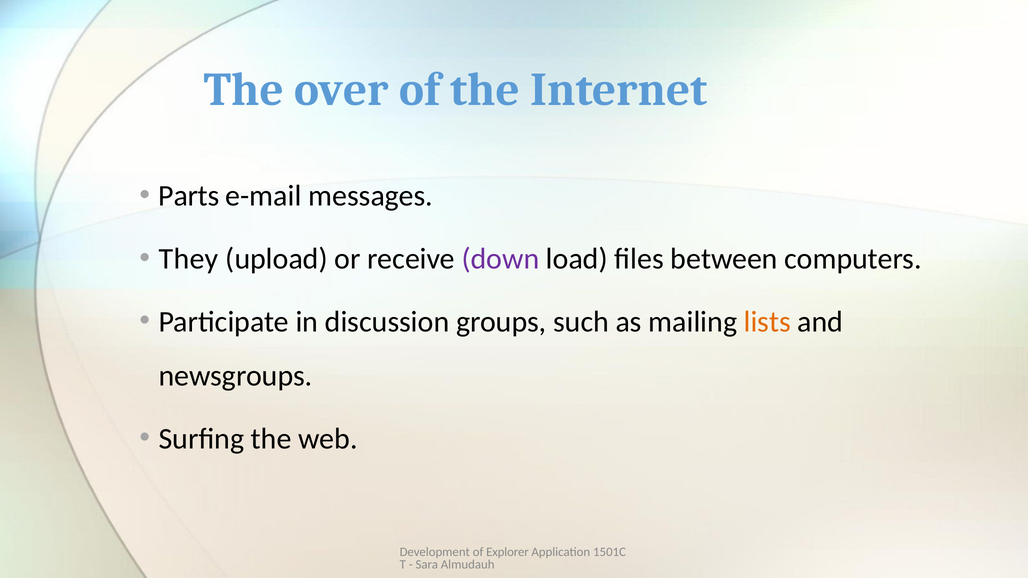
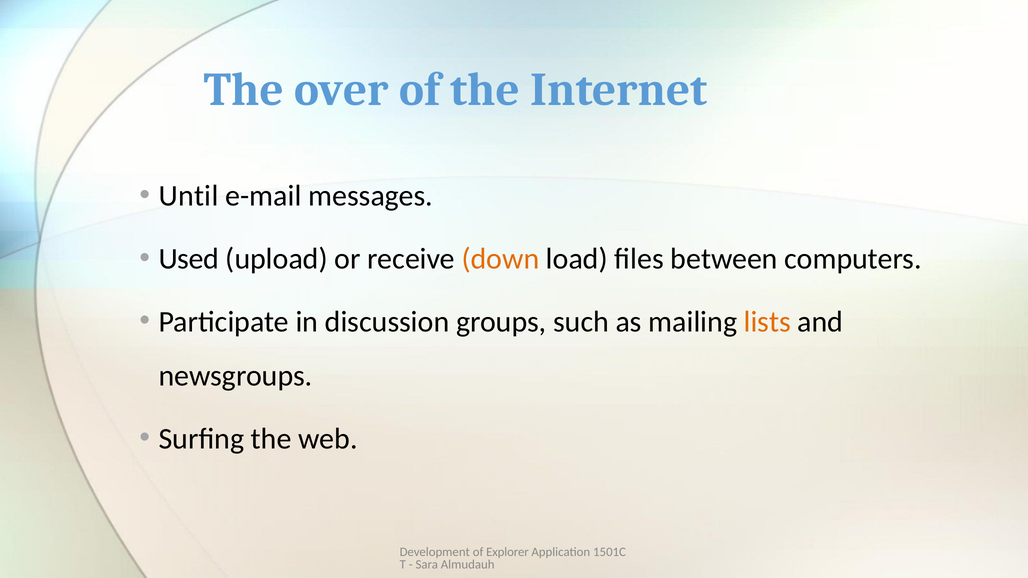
Parts: Parts -> Until
They: They -> Used
down colour: purple -> orange
